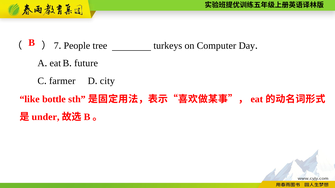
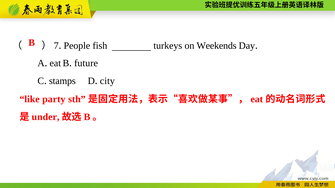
tree: tree -> fish
Computer: Computer -> Weekends
farmer: farmer -> stamps
bottle: bottle -> party
